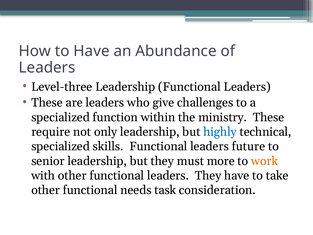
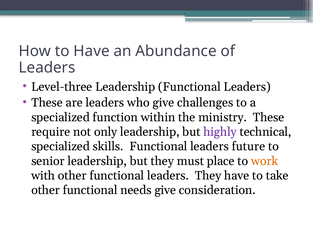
highly colour: blue -> purple
more: more -> place
needs task: task -> give
